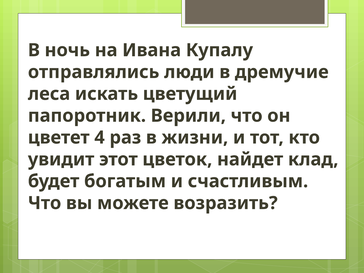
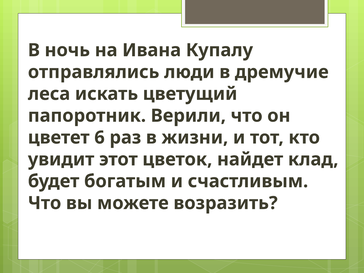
4: 4 -> 6
